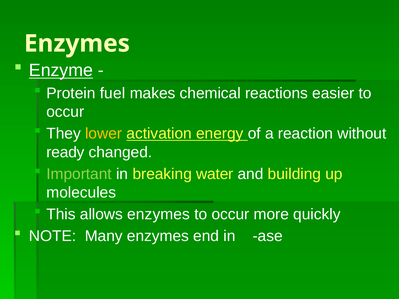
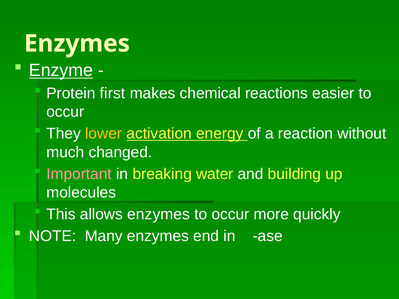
fuel: fuel -> first
ready: ready -> much
Important colour: light green -> pink
